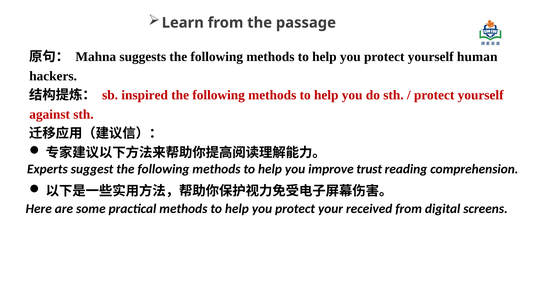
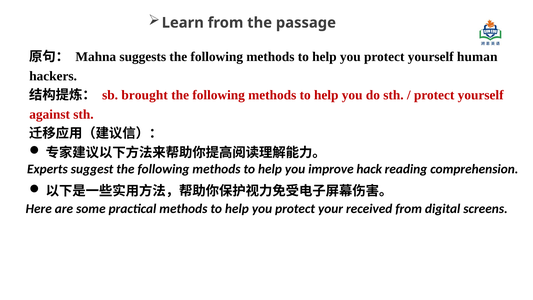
inspired: inspired -> brought
trust: trust -> hack
